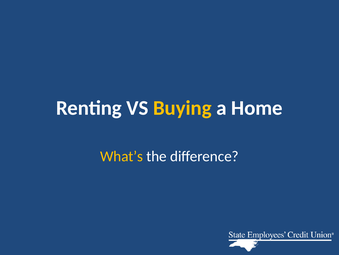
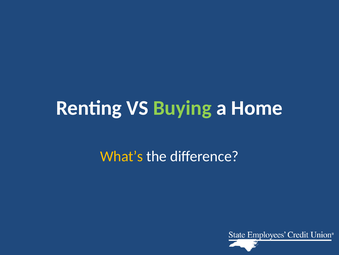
Buying colour: yellow -> light green
